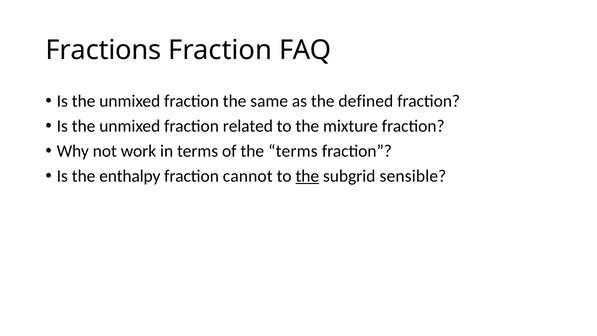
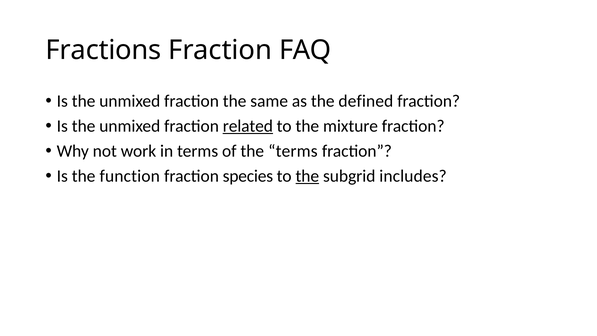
related underline: none -> present
enthalpy: enthalpy -> function
cannot: cannot -> species
sensible: sensible -> includes
